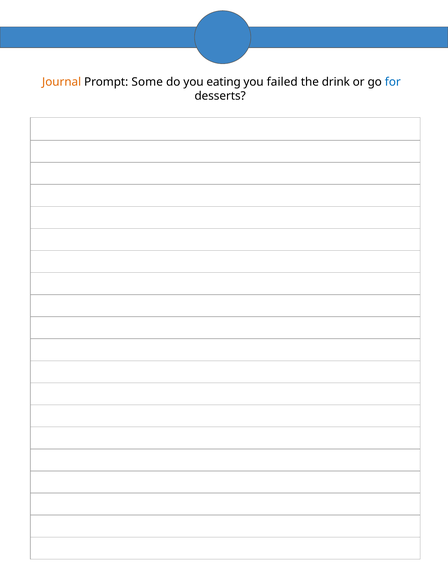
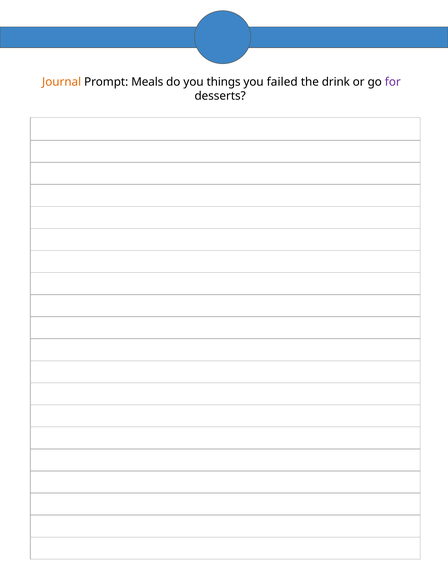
Some: Some -> Meals
eating: eating -> things
for colour: blue -> purple
